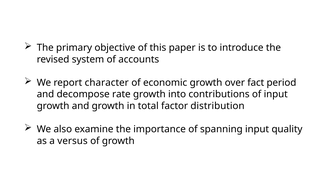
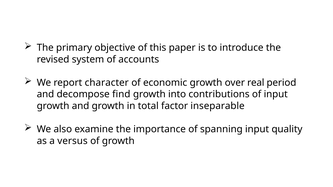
fact: fact -> real
rate: rate -> find
distribution: distribution -> inseparable
